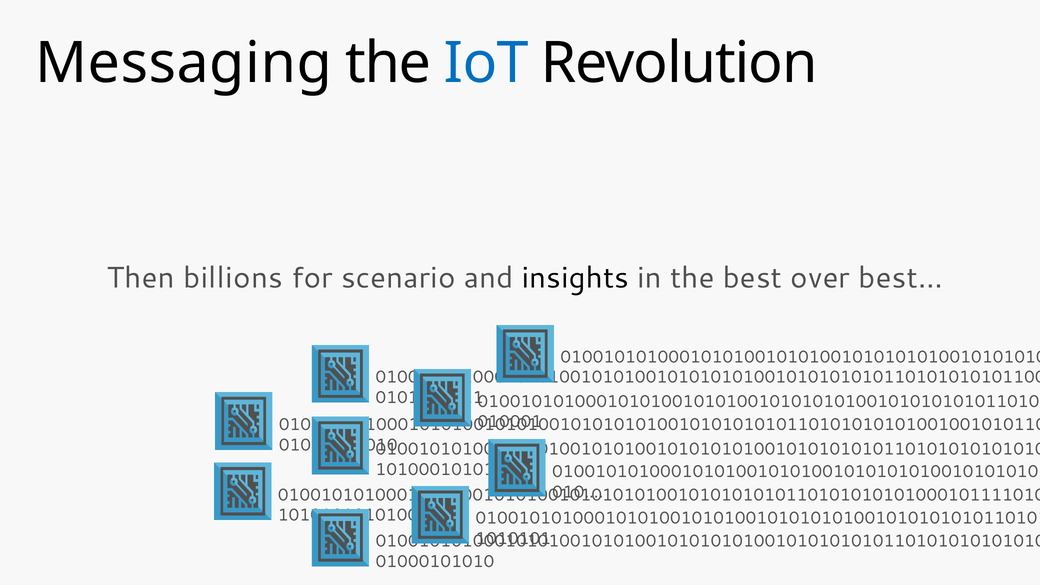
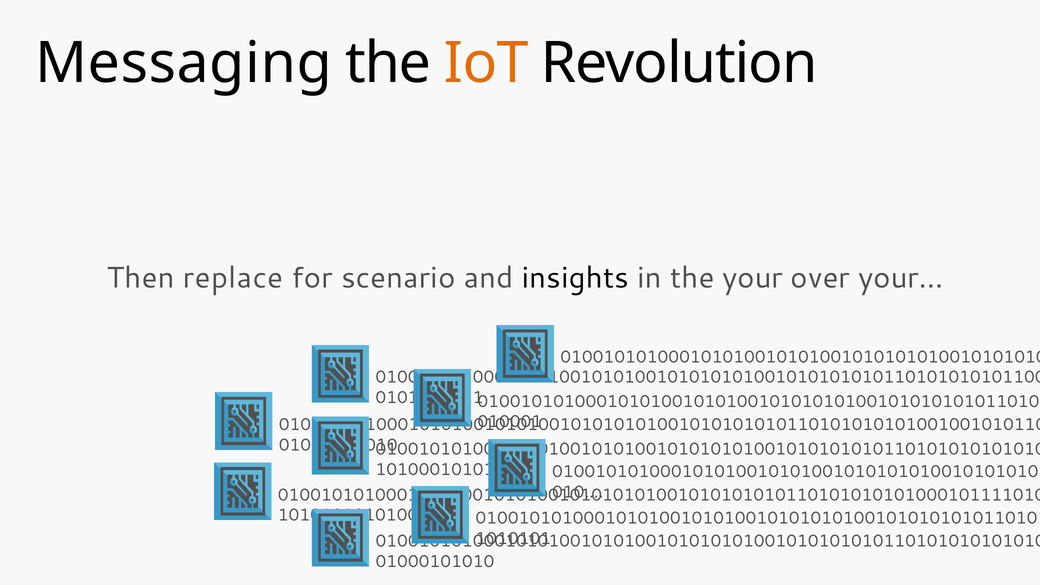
IoT colour: blue -> orange
billions: billions -> replace
best: best -> your
best…: best… -> your…
